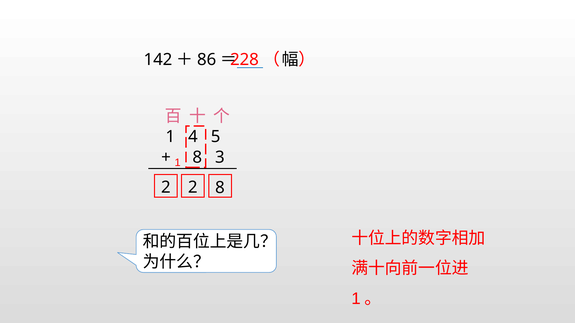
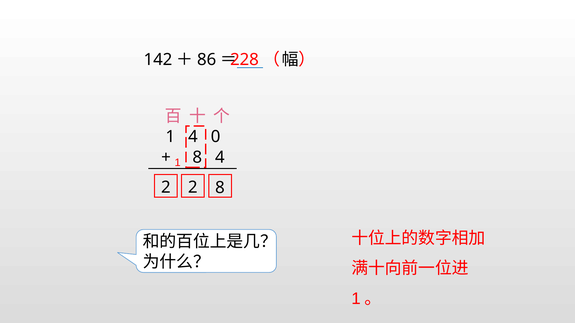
5: 5 -> 0
8 3: 3 -> 4
